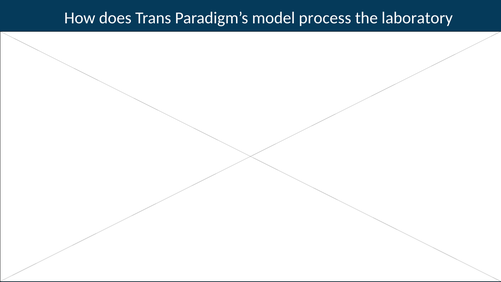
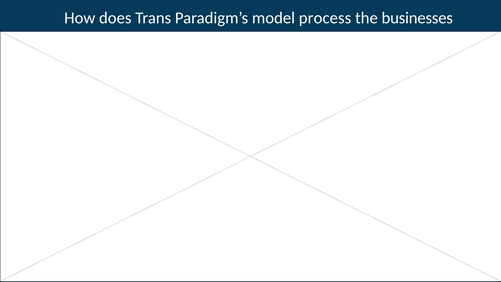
laboratory: laboratory -> businesses
